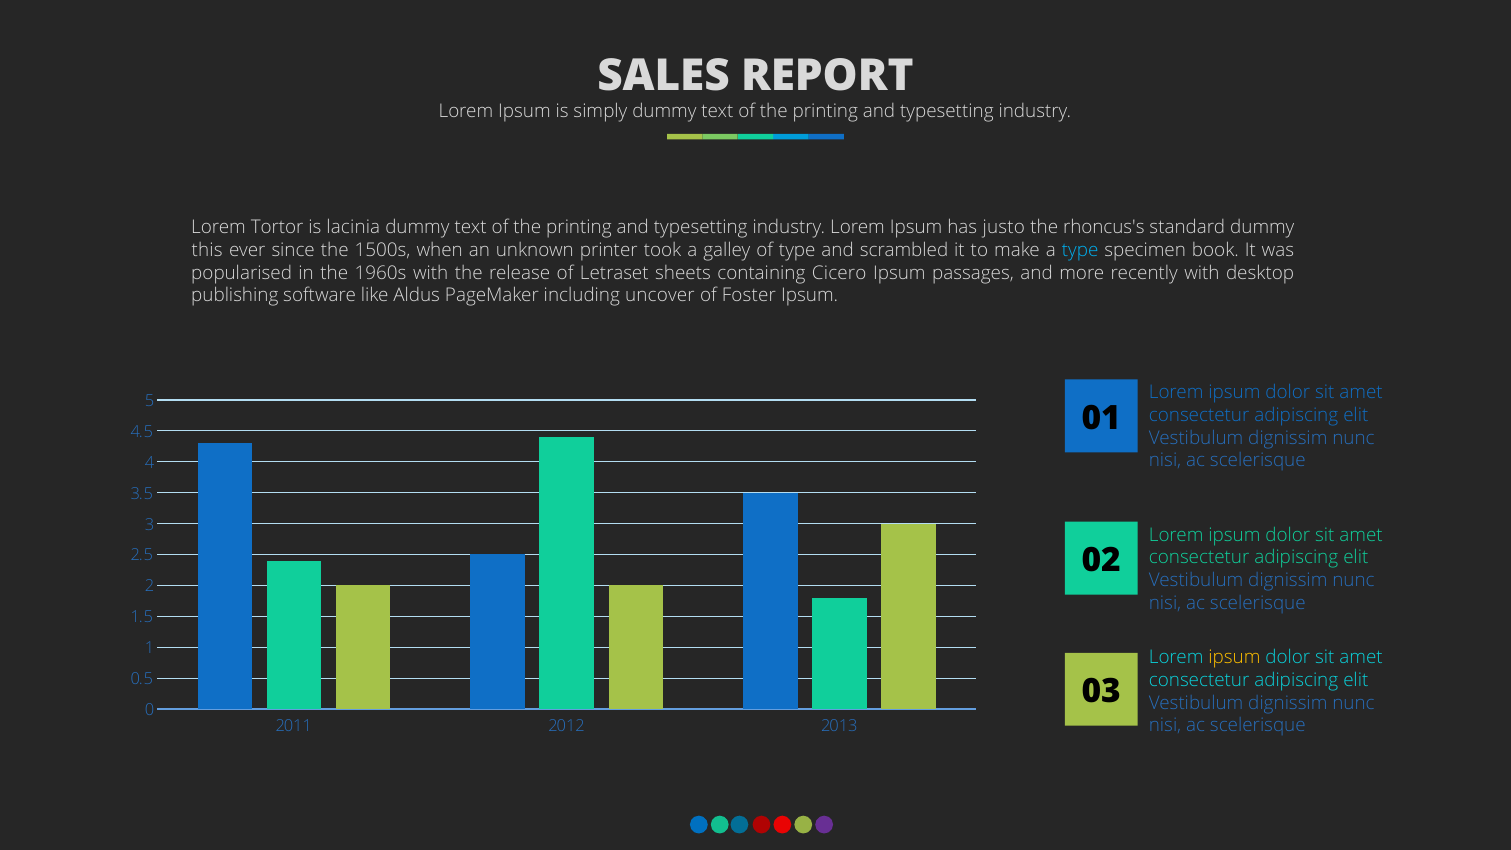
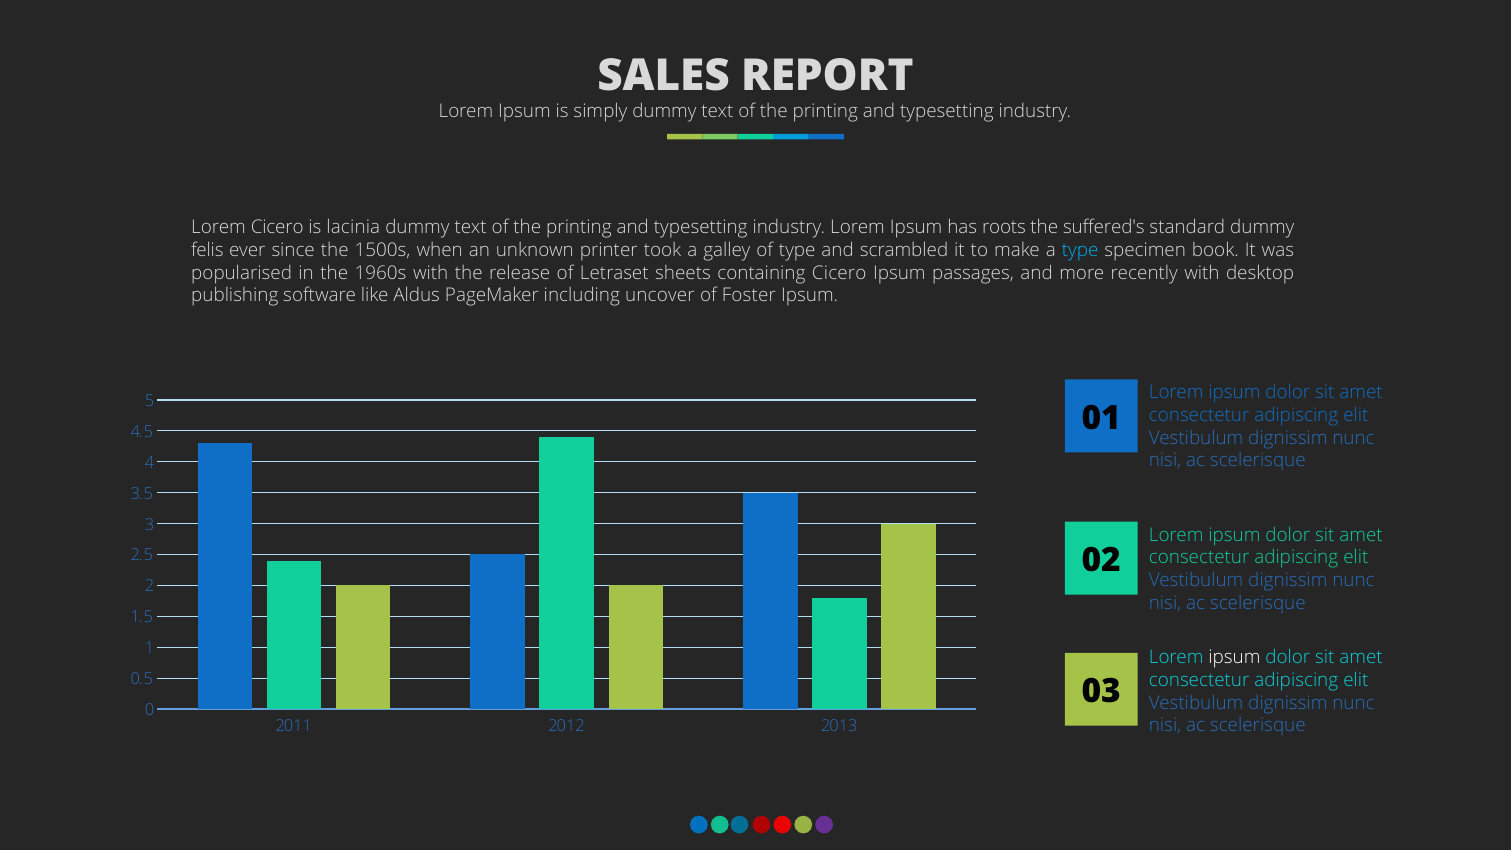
Lorem Tortor: Tortor -> Cicero
justo: justo -> roots
rhoncus's: rhoncus's -> suffered's
this: this -> felis
ipsum at (1234, 658) colour: yellow -> white
